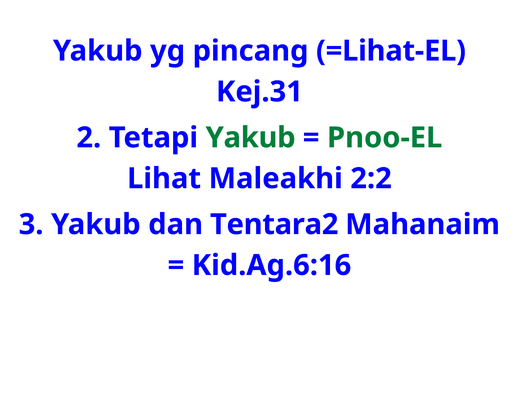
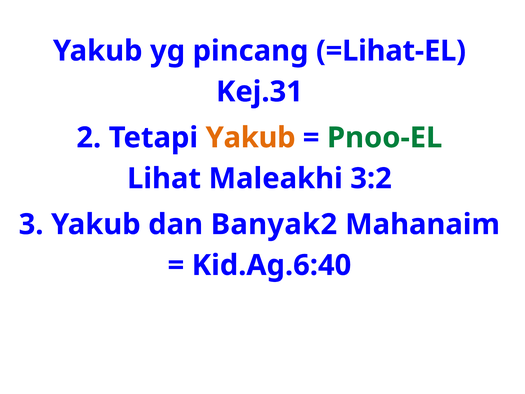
Yakub at (251, 138) colour: green -> orange
2:2: 2:2 -> 3:2
Tentara2: Tentara2 -> Banyak2
Kid.Ag.6:16: Kid.Ag.6:16 -> Kid.Ag.6:40
